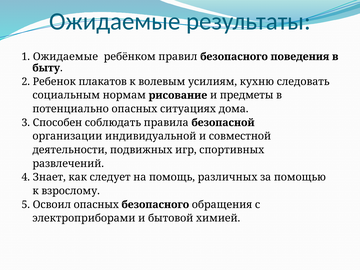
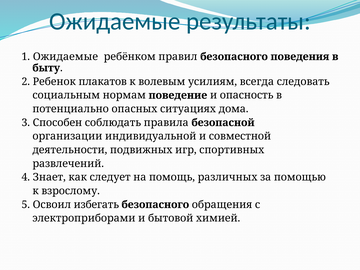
кухню: кухню -> всегда
рисование: рисование -> поведение
предметы: предметы -> опасность
Освоил опасных: опасных -> избегать
